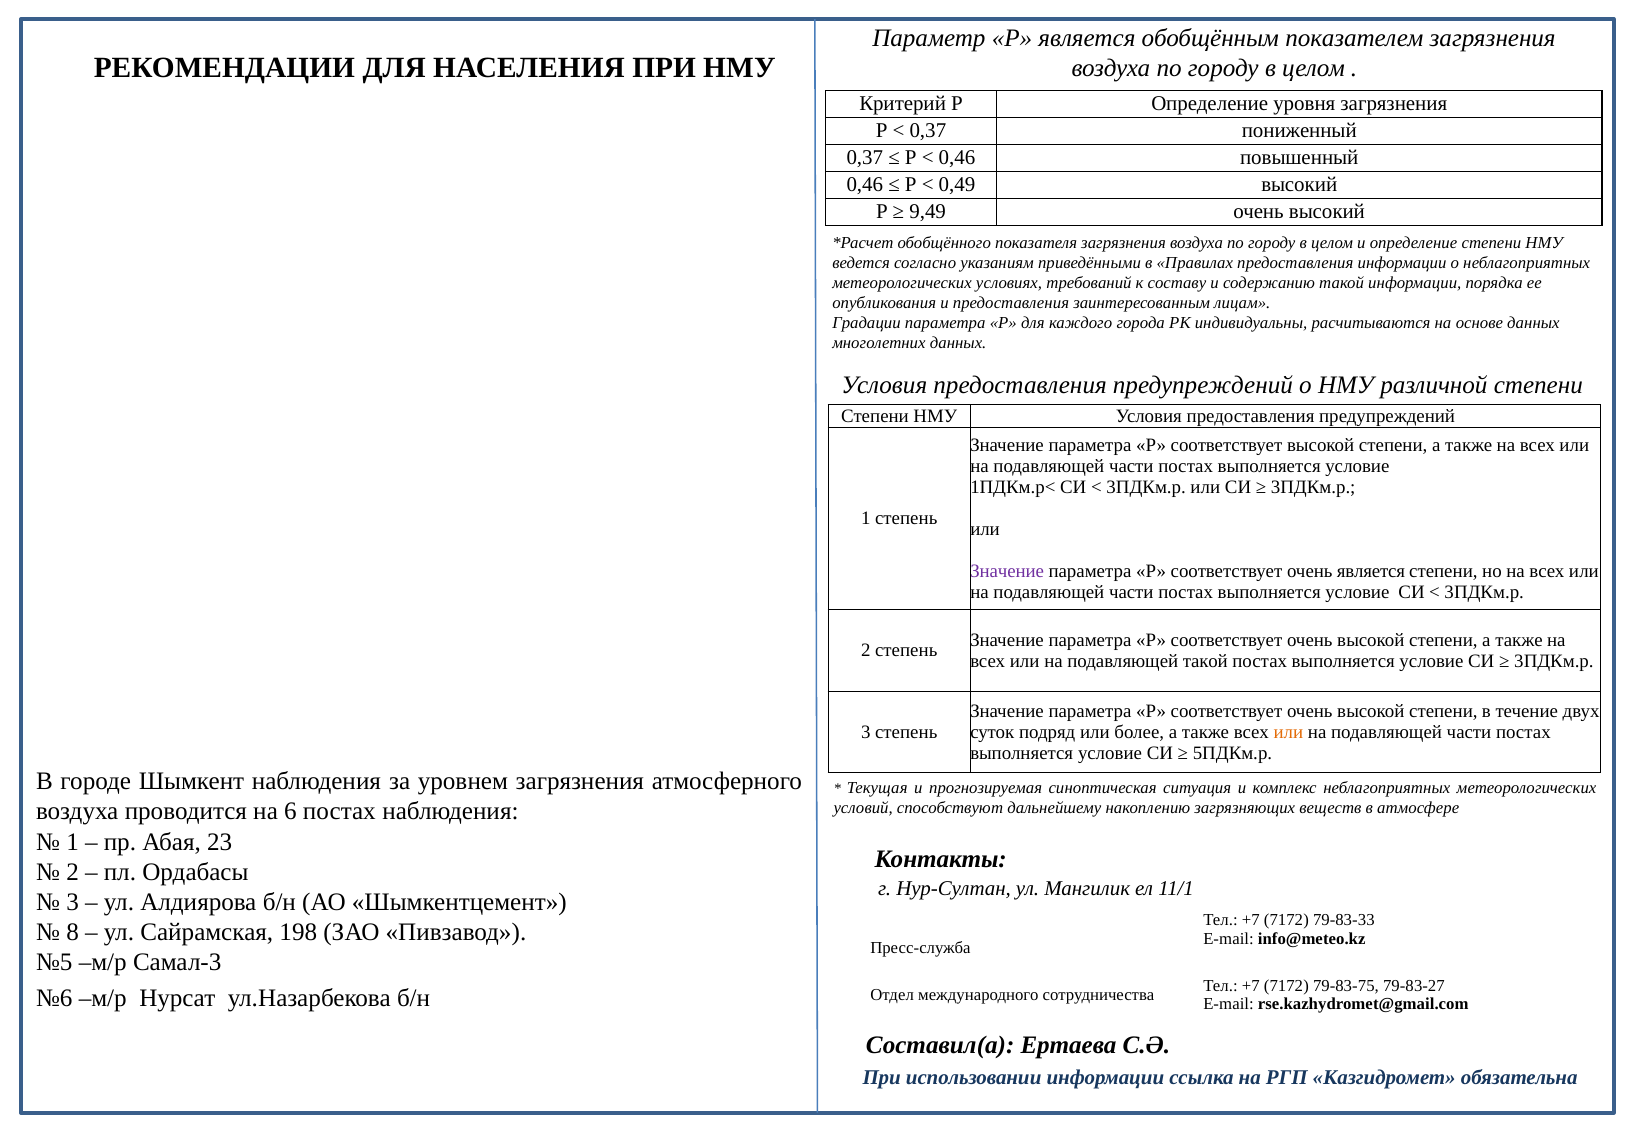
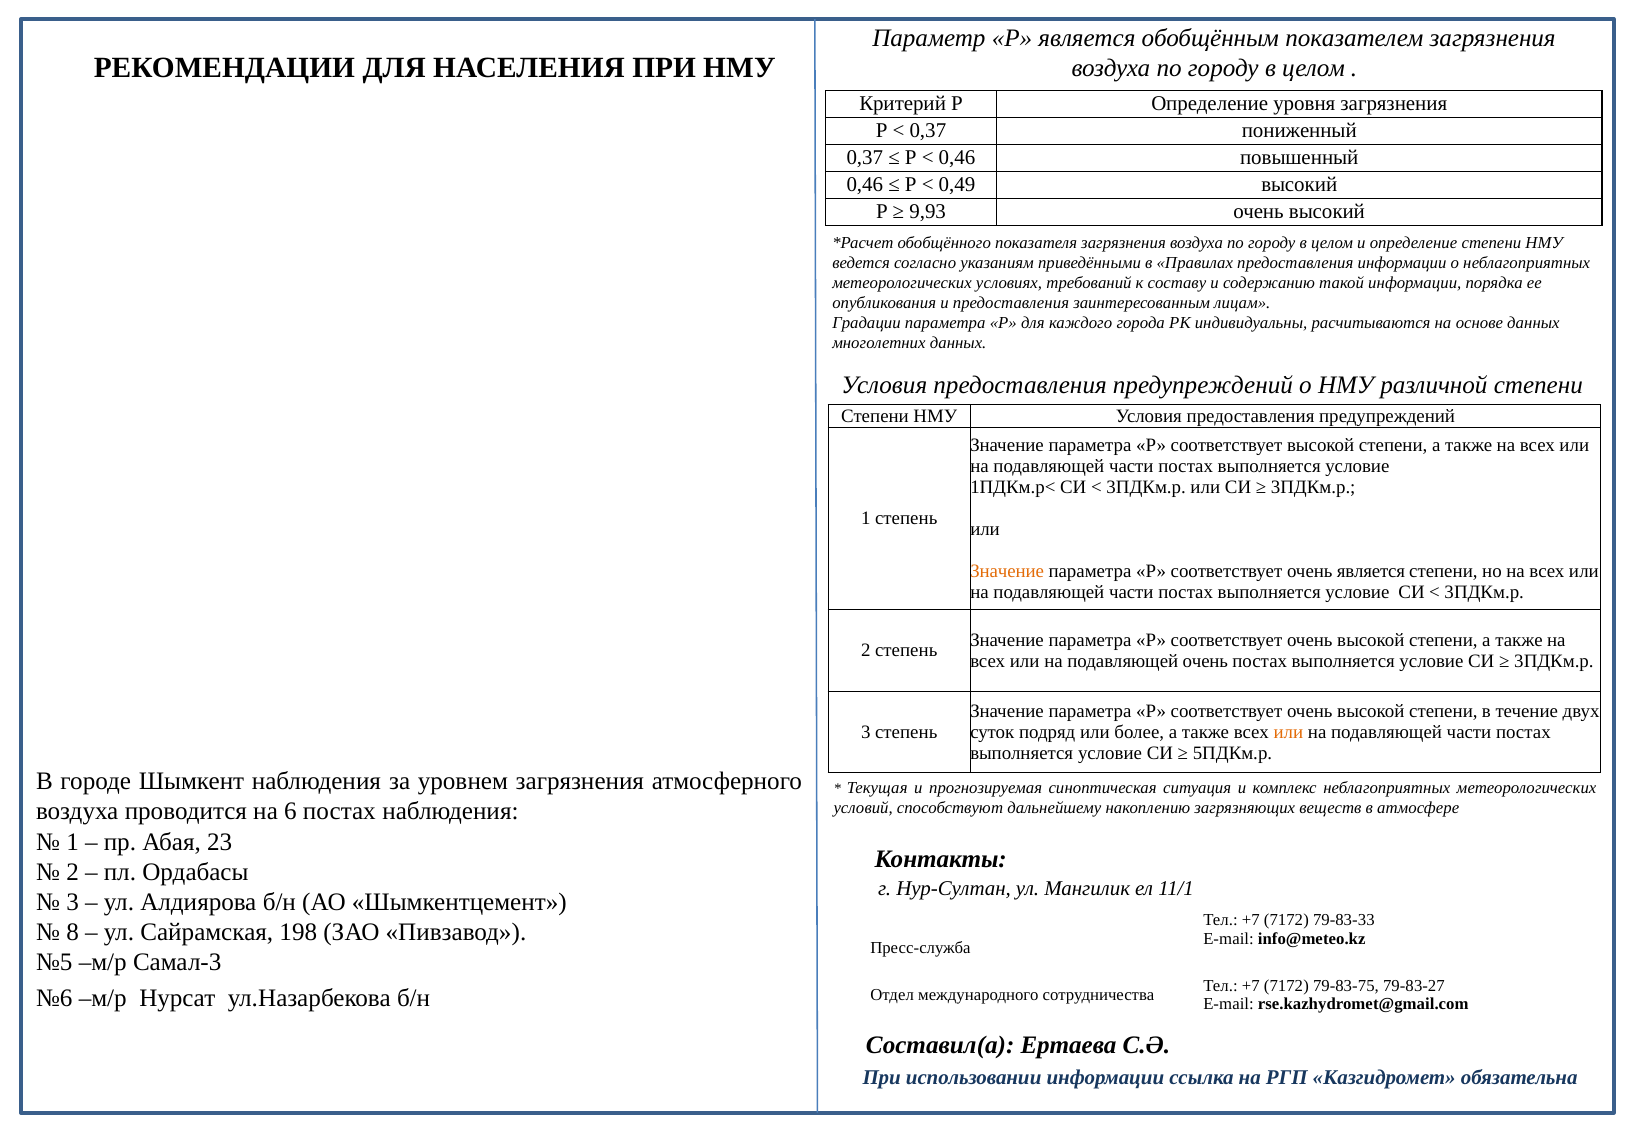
9,49: 9,49 -> 9,93
Значение at (1007, 571) colour: purple -> orange
подавляющей такой: такой -> очень
